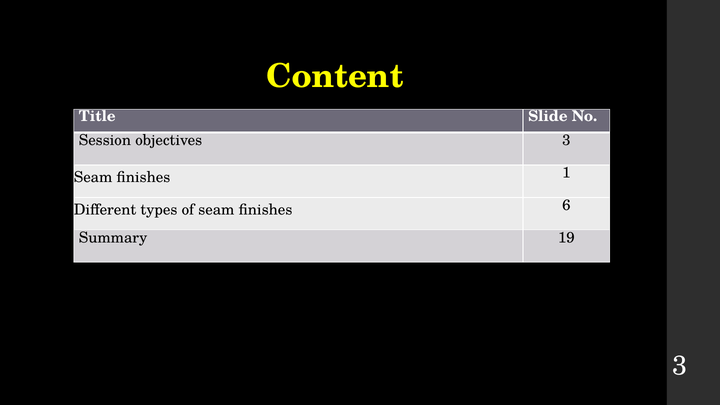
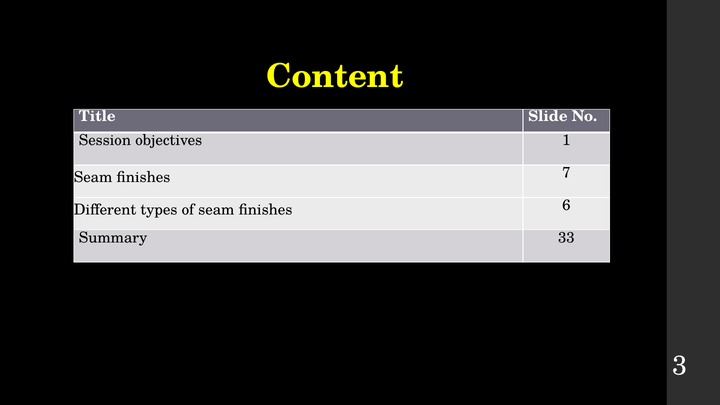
objectives 3: 3 -> 1
1: 1 -> 7
19: 19 -> 33
